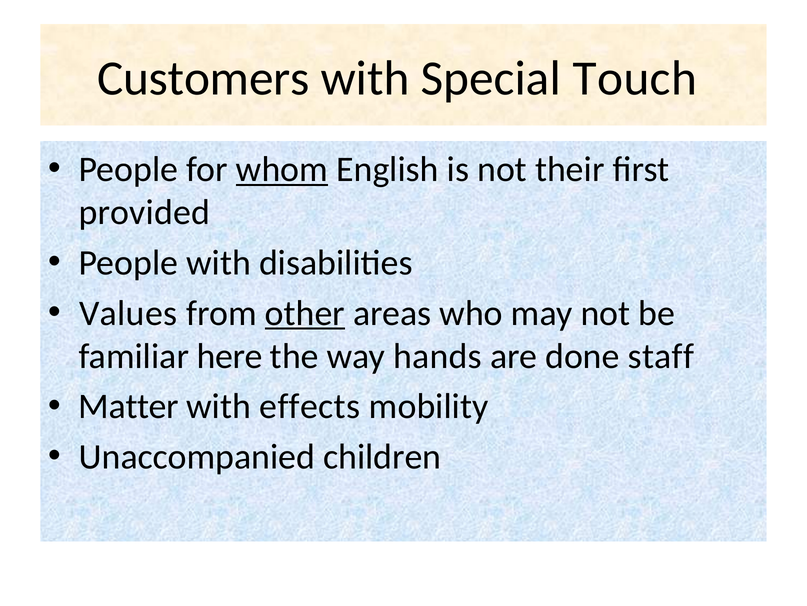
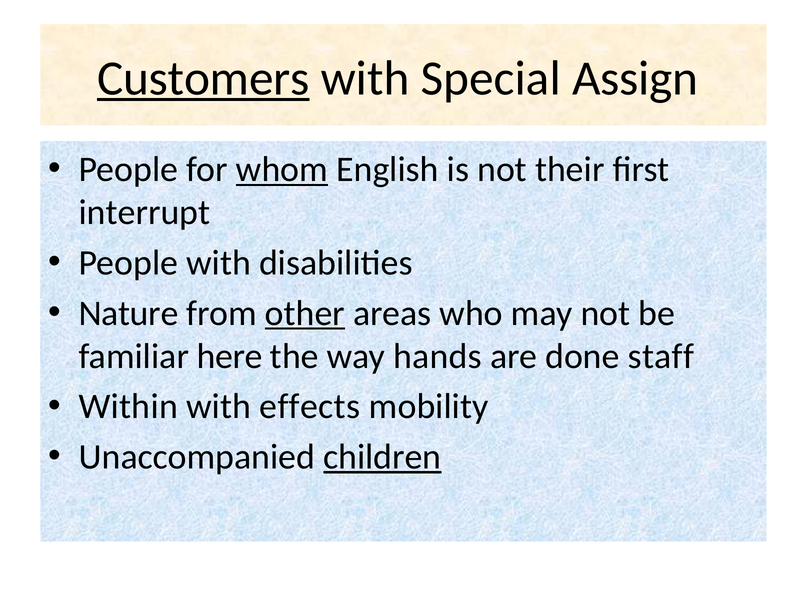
Customers underline: none -> present
Touch: Touch -> Assign
provided: provided -> interrupt
Values: Values -> Nature
Matter: Matter -> Within
children underline: none -> present
